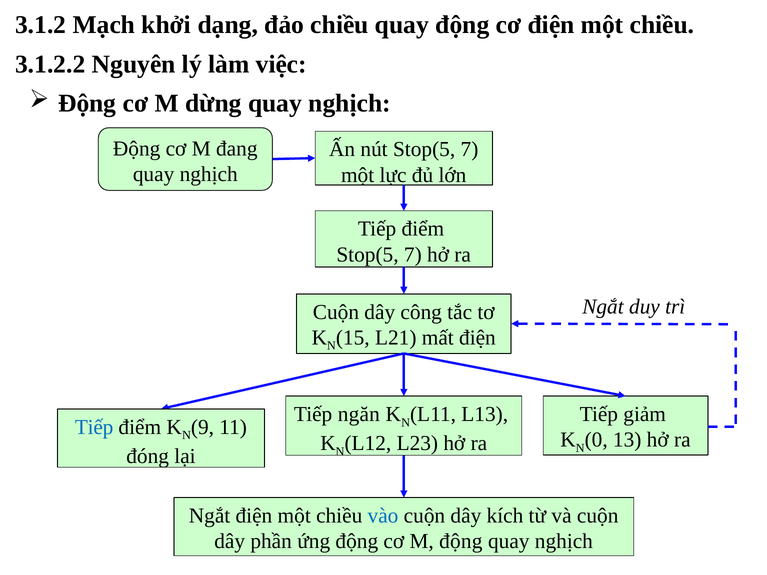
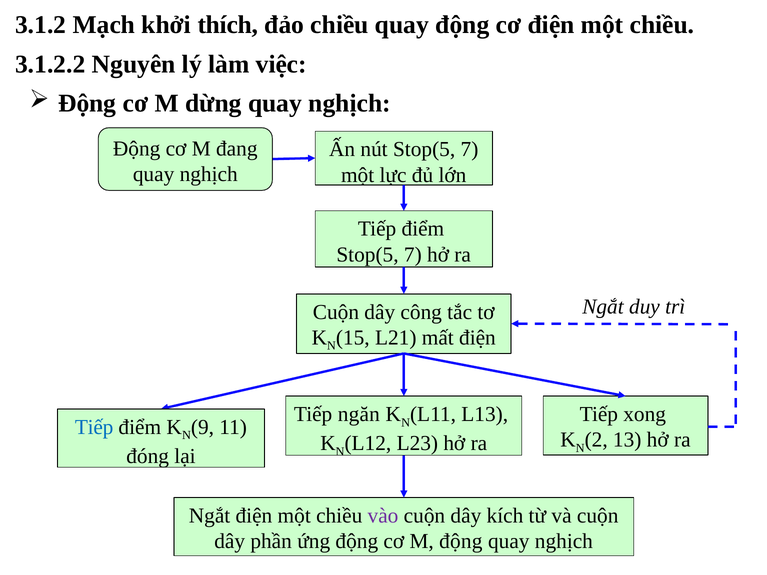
dạng: dạng -> thích
giảm: giảm -> xong
0: 0 -> 2
vào colour: blue -> purple
